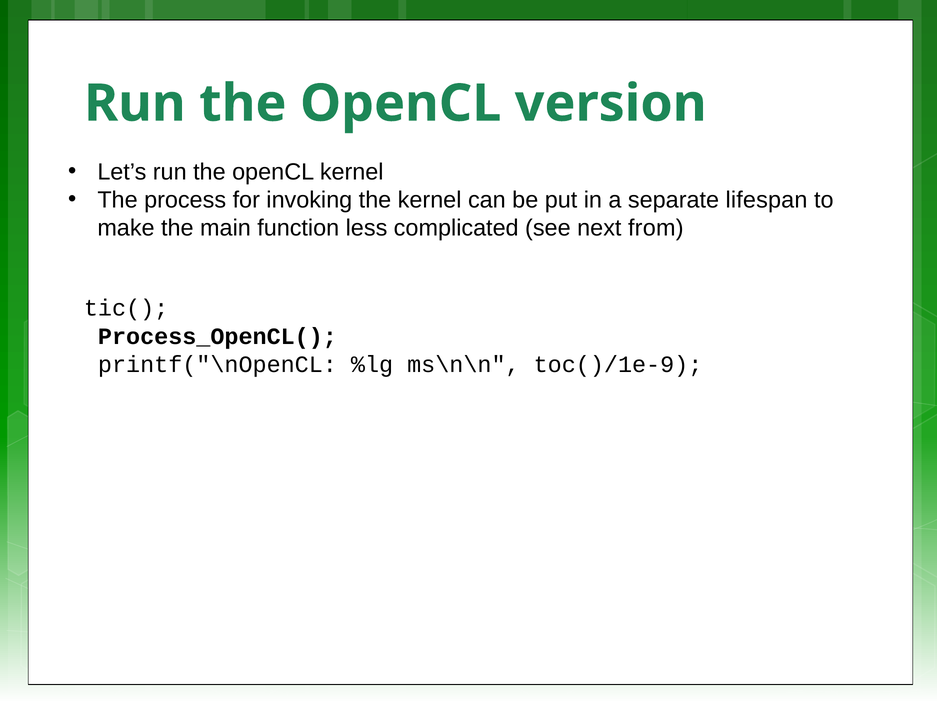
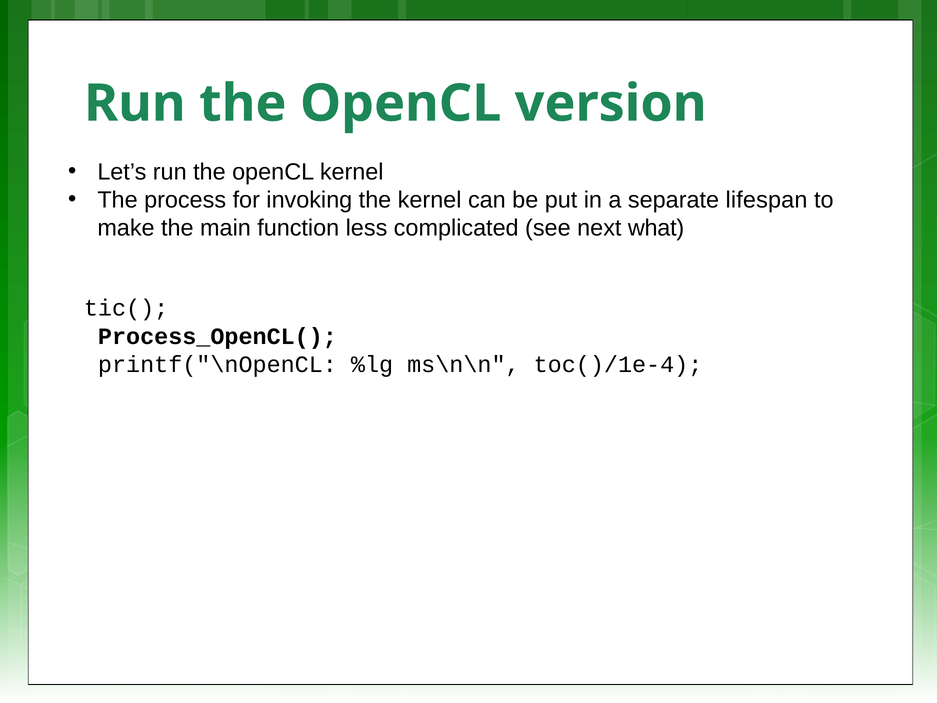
from: from -> what
toc()/1e-9: toc()/1e-9 -> toc()/1e-4
